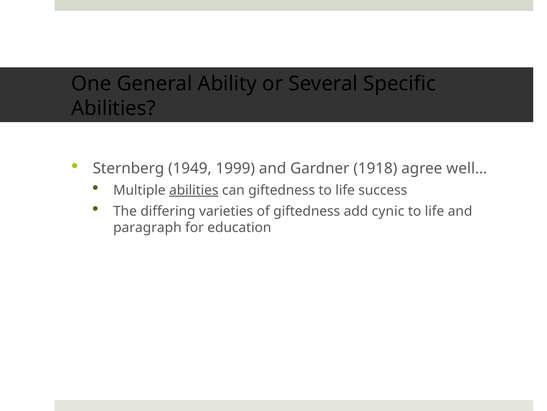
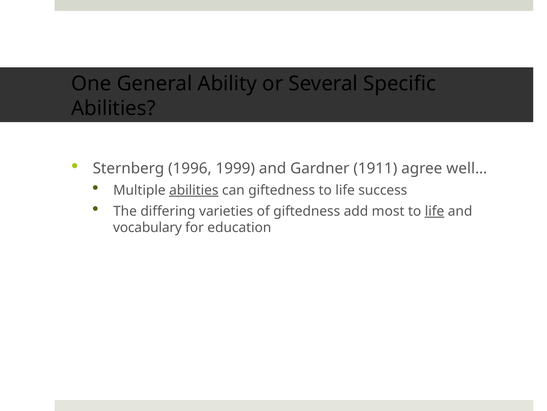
1949: 1949 -> 1996
1918: 1918 -> 1911
cynic: cynic -> most
life at (434, 211) underline: none -> present
paragraph: paragraph -> vocabulary
